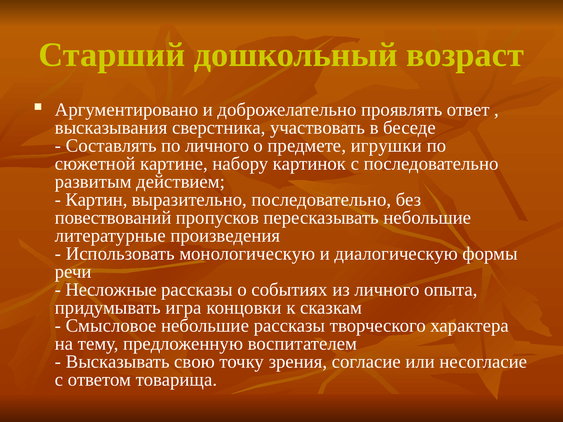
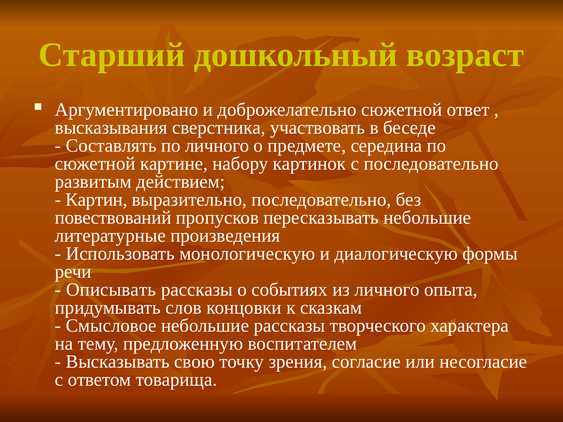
доброжелательно проявлять: проявлять -> сюжетной
игрушки: игрушки -> середина
Несложные: Несложные -> Описывать
игра: игра -> слов
